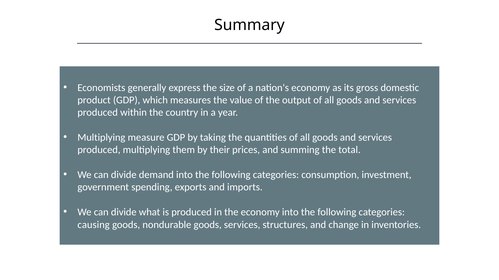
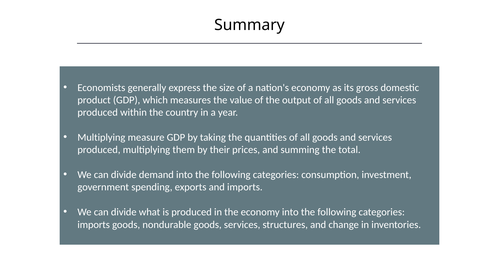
causing at (94, 225): causing -> imports
